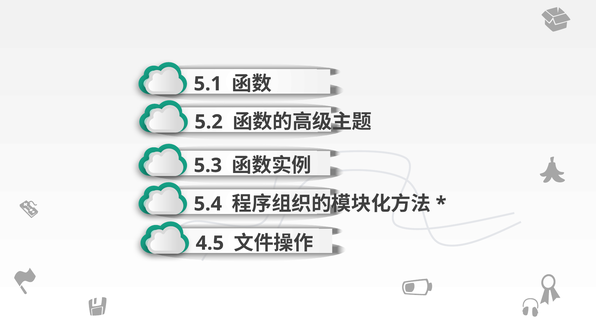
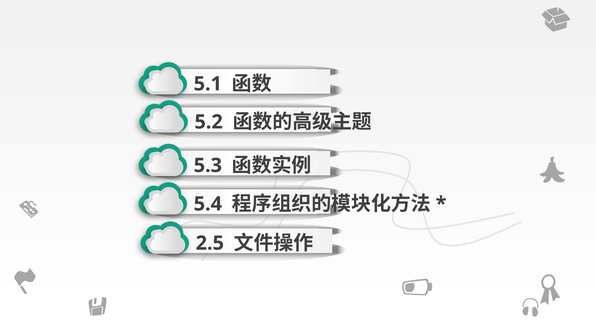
4.5: 4.5 -> 2.5
